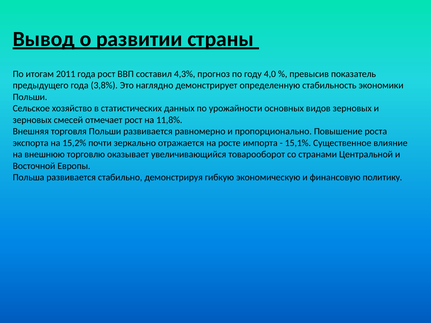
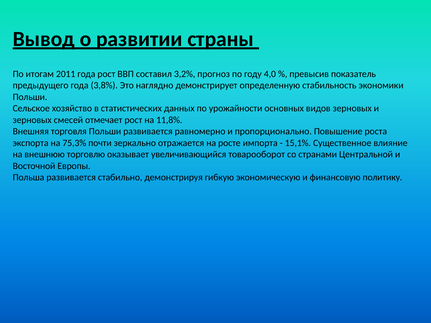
4,3%: 4,3% -> 3,2%
15,2%: 15,2% -> 75,3%
